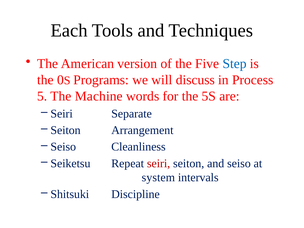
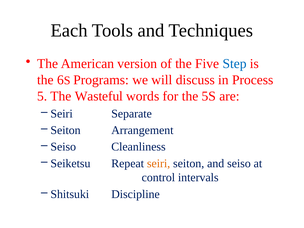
0: 0 -> 6
Machine: Machine -> Wasteful
seiri at (159, 163) colour: red -> orange
system: system -> control
